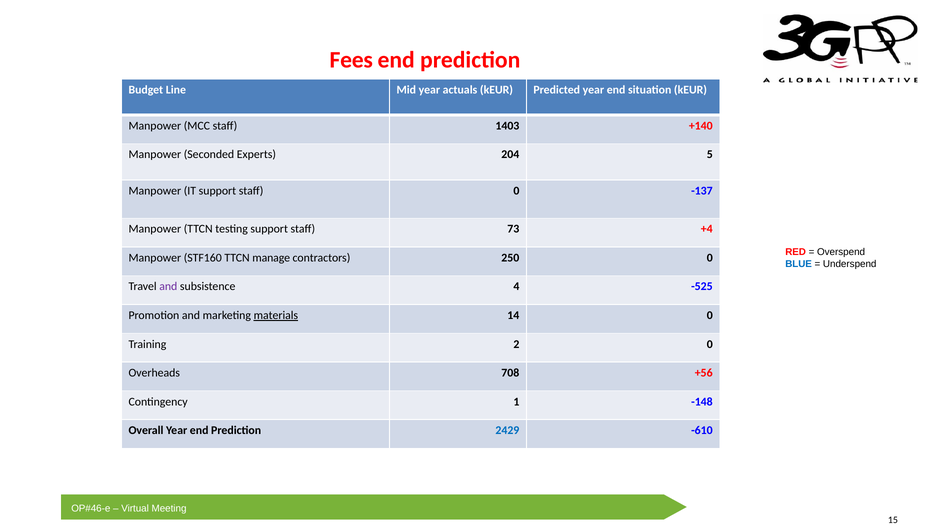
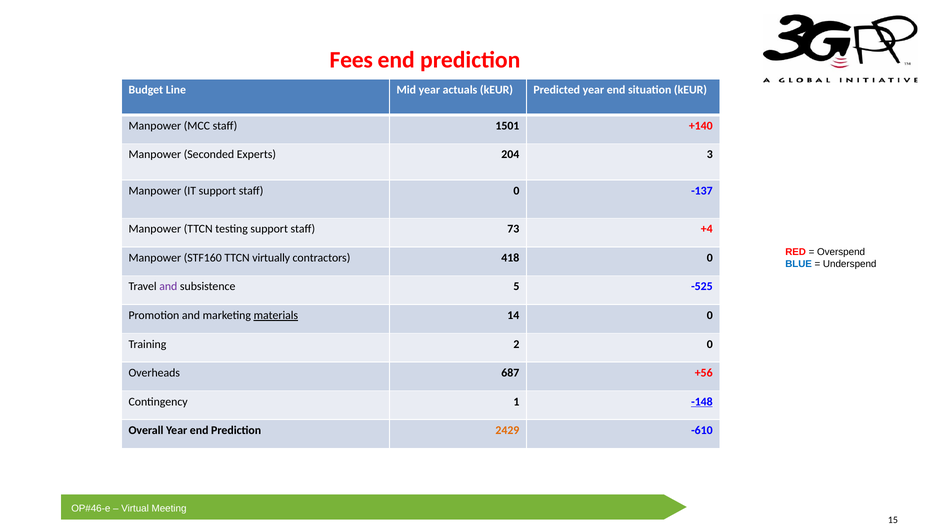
1403: 1403 -> 1501
5: 5 -> 3
manage: manage -> virtually
250: 250 -> 418
4: 4 -> 5
708: 708 -> 687
-148 underline: none -> present
2429 colour: blue -> orange
